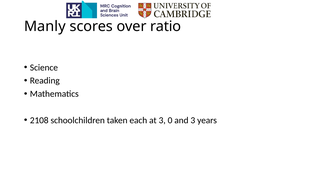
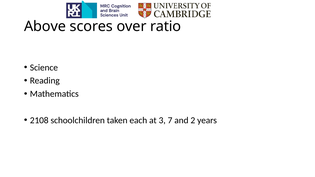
Manly: Manly -> Above
0: 0 -> 7
and 3: 3 -> 2
